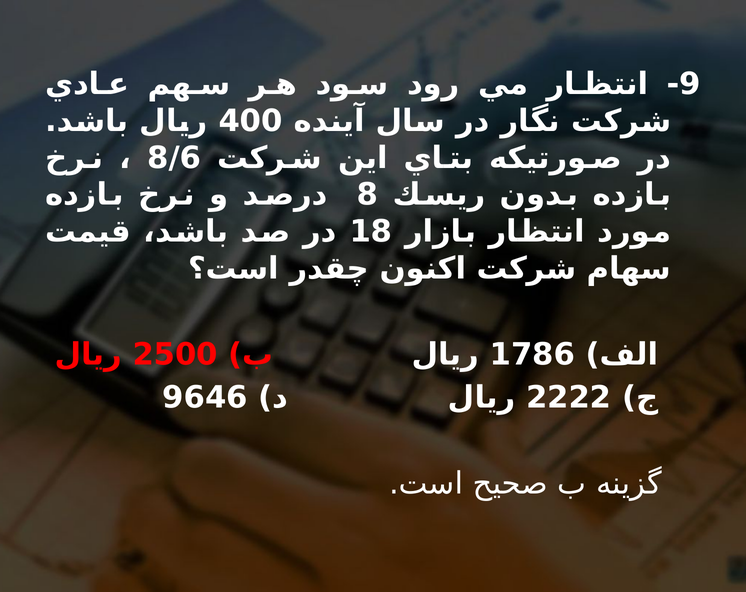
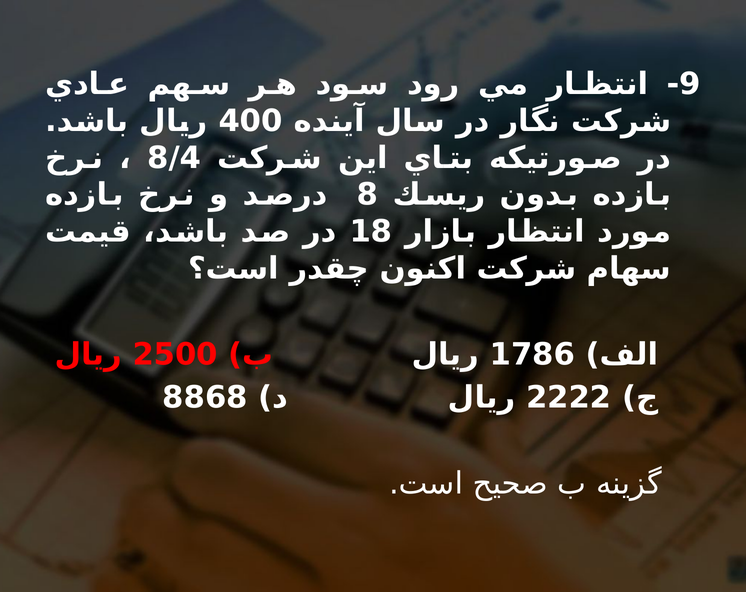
8/6: 8/6 -> 8/4
9646: 9646 -> 8868
